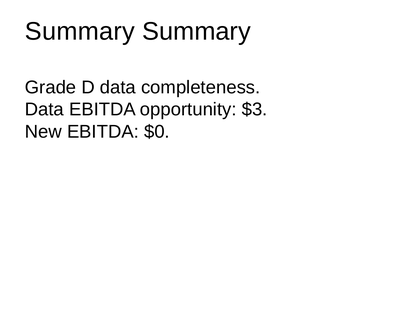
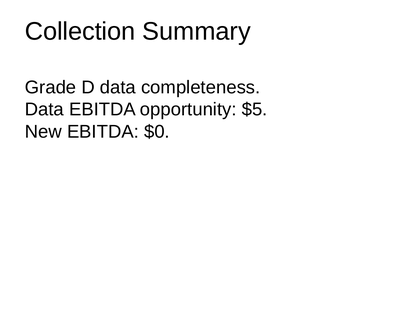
Summary at (80, 32): Summary -> Collection
$3: $3 -> $5
